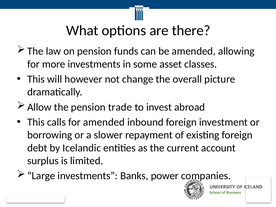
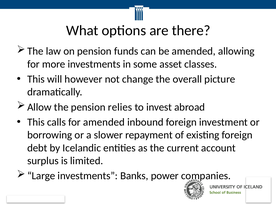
trade: trade -> relies
